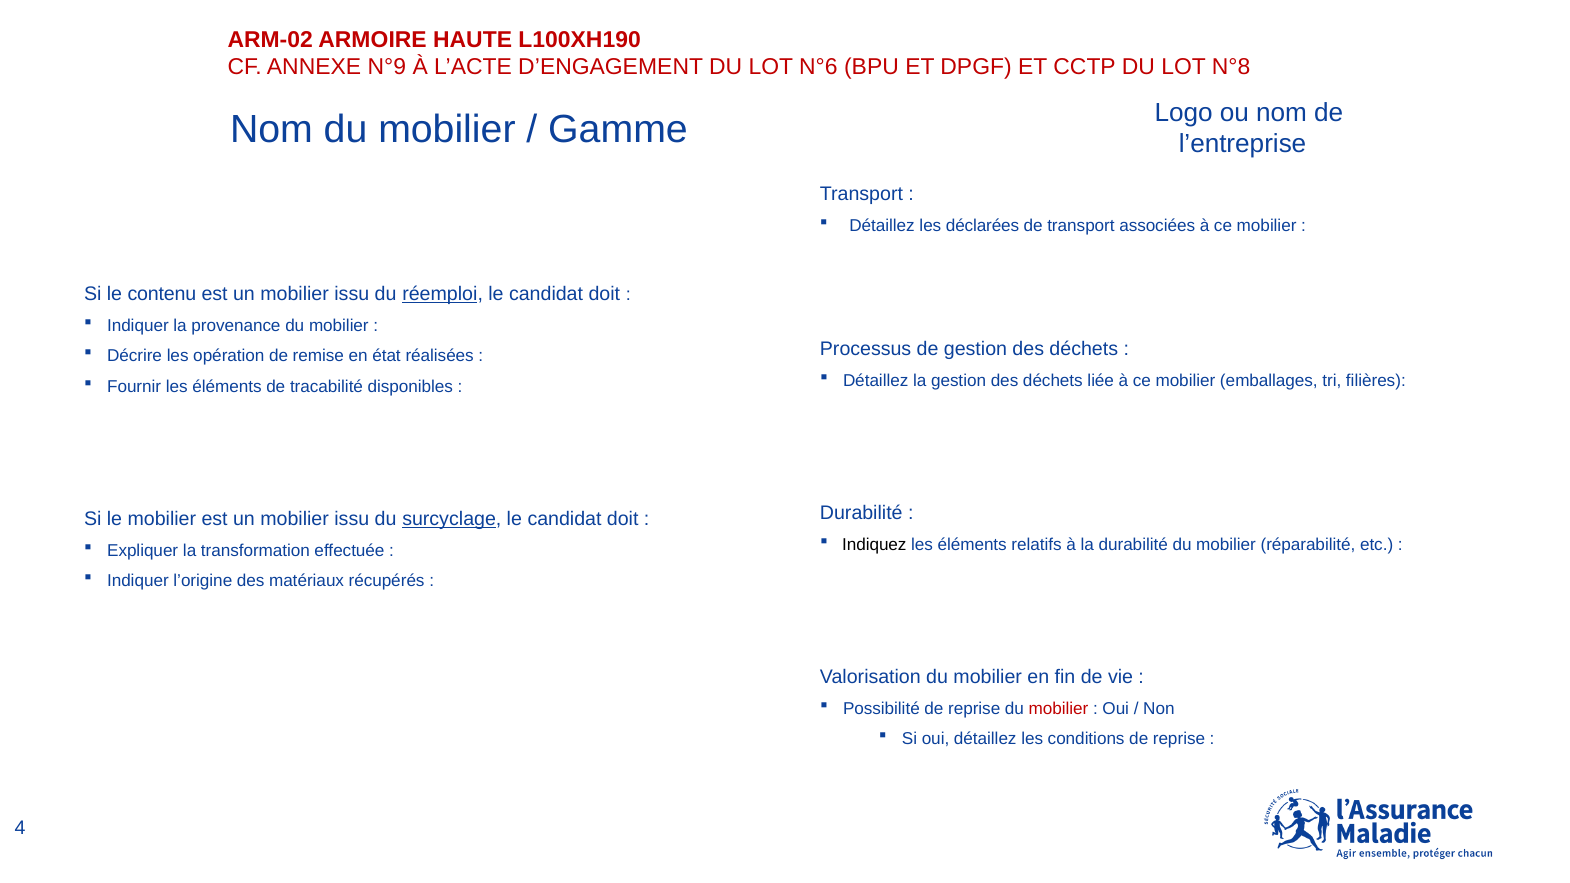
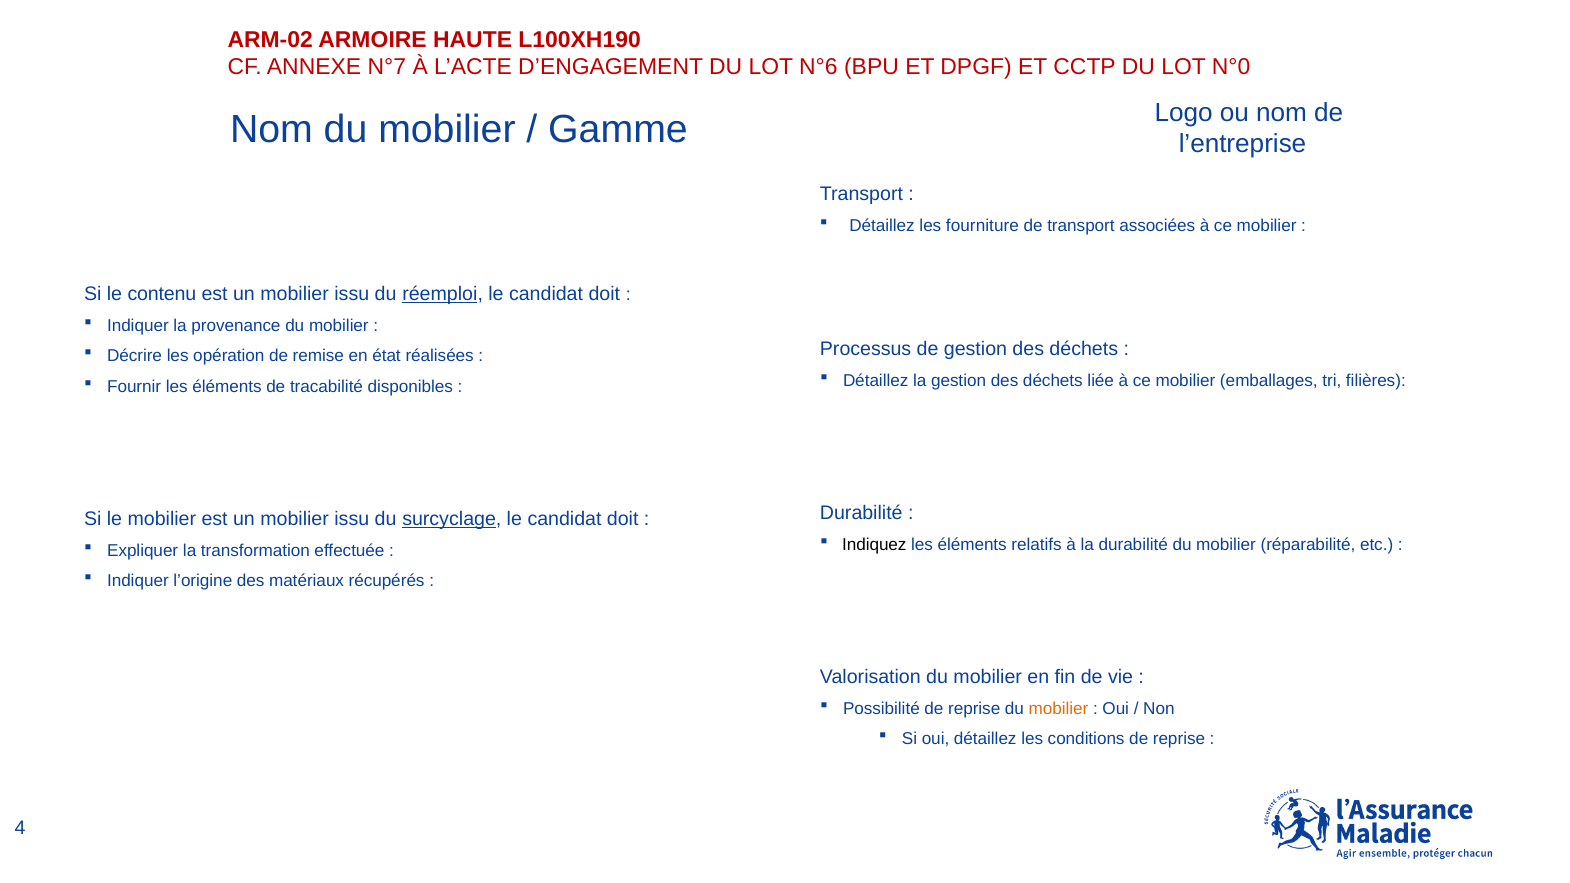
N°9: N°9 -> N°7
N°8: N°8 -> N°0
déclarées: déclarées -> fourniture
mobilier at (1059, 709) colour: red -> orange
